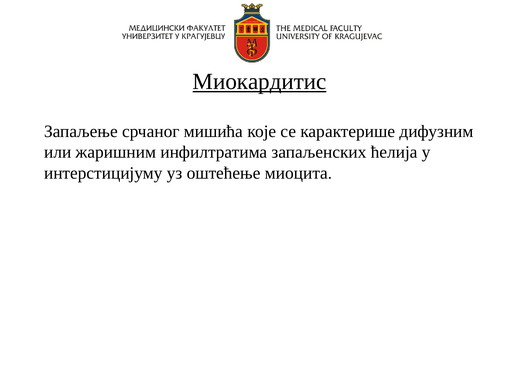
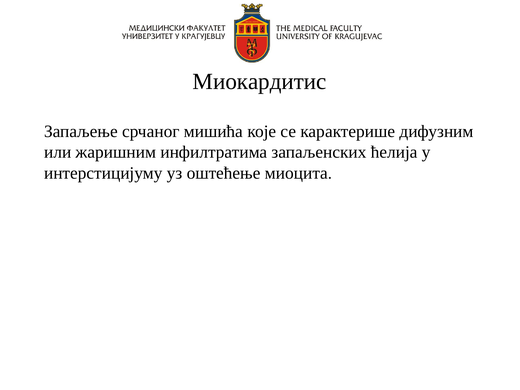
Миокардитис underline: present -> none
